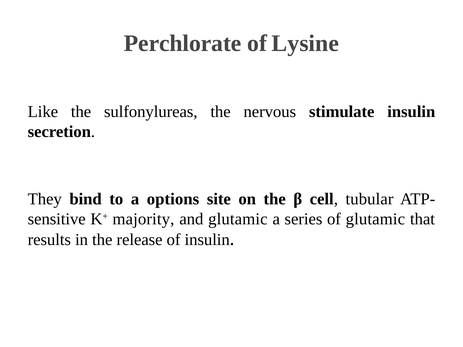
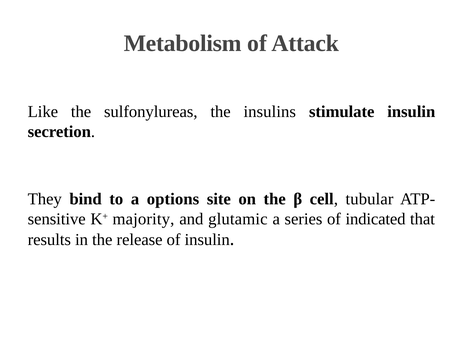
Perchlorate: Perchlorate -> Metabolism
Lysine: Lysine -> Attack
nervous: nervous -> insulins
of glutamic: glutamic -> indicated
